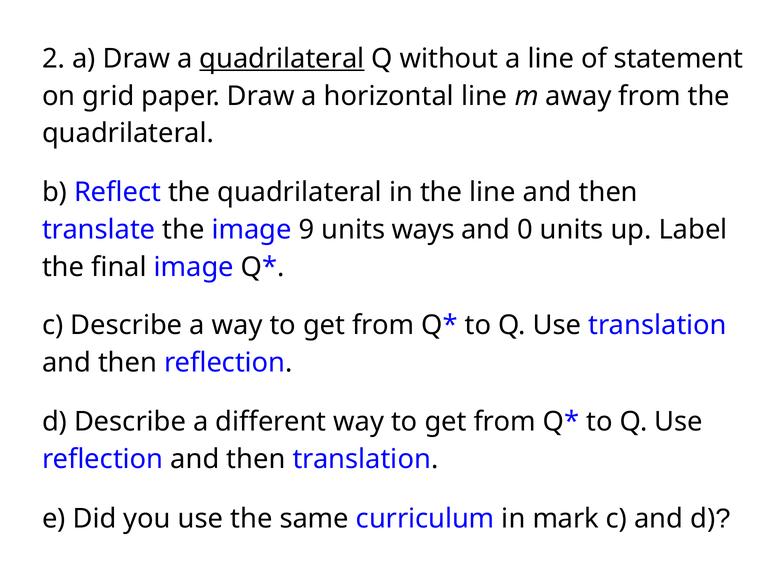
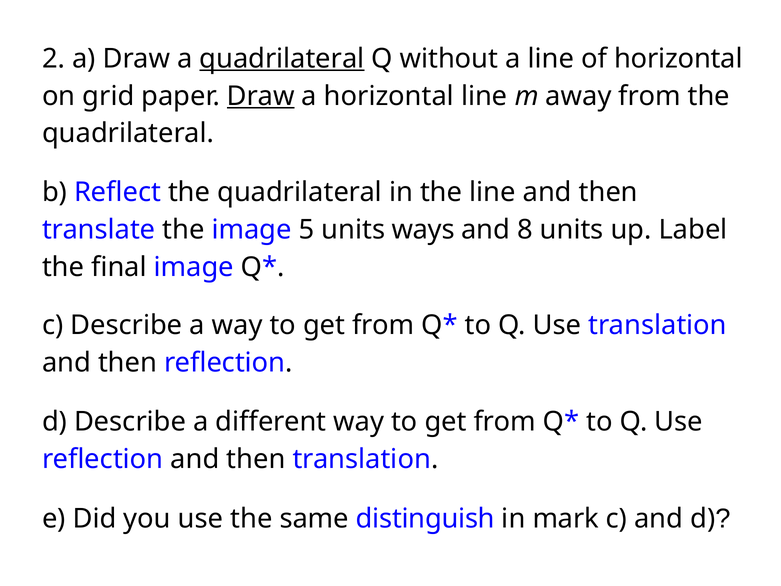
of statement: statement -> horizontal
Draw at (261, 96) underline: none -> present
9: 9 -> 5
0: 0 -> 8
curriculum: curriculum -> distinguish
